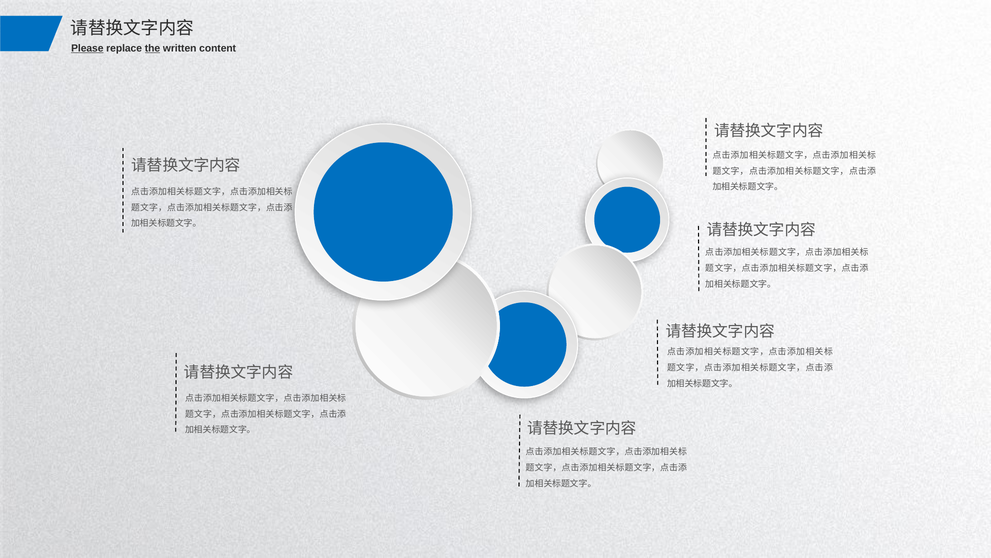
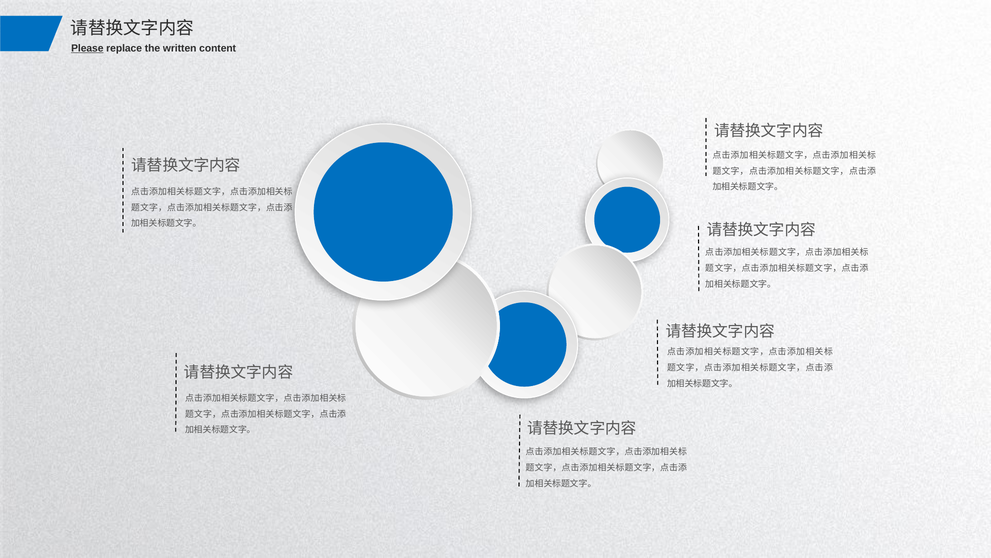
the underline: present -> none
